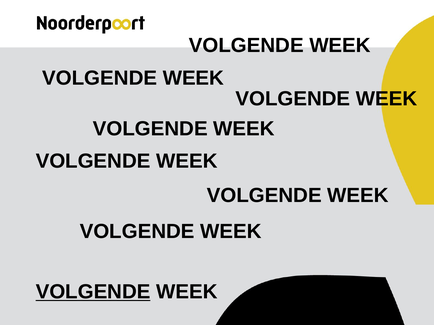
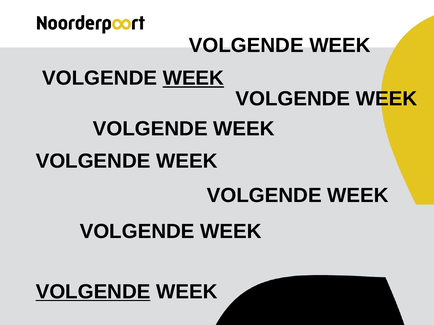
WEEK at (193, 78) underline: none -> present
